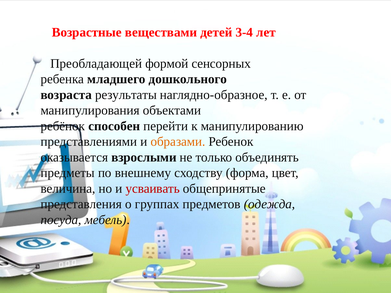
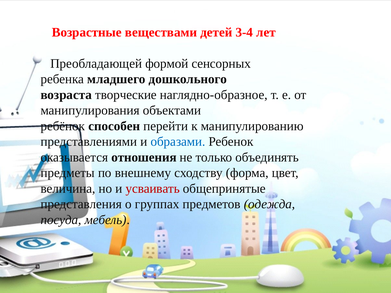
результаты: результаты -> творческие
образами colour: orange -> blue
взрослыми: взрослыми -> отношения
